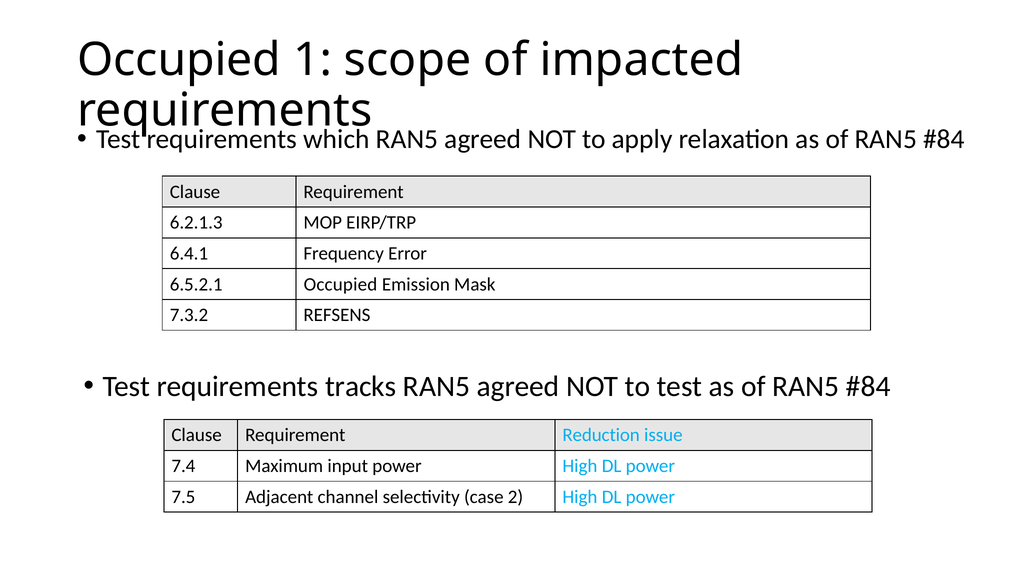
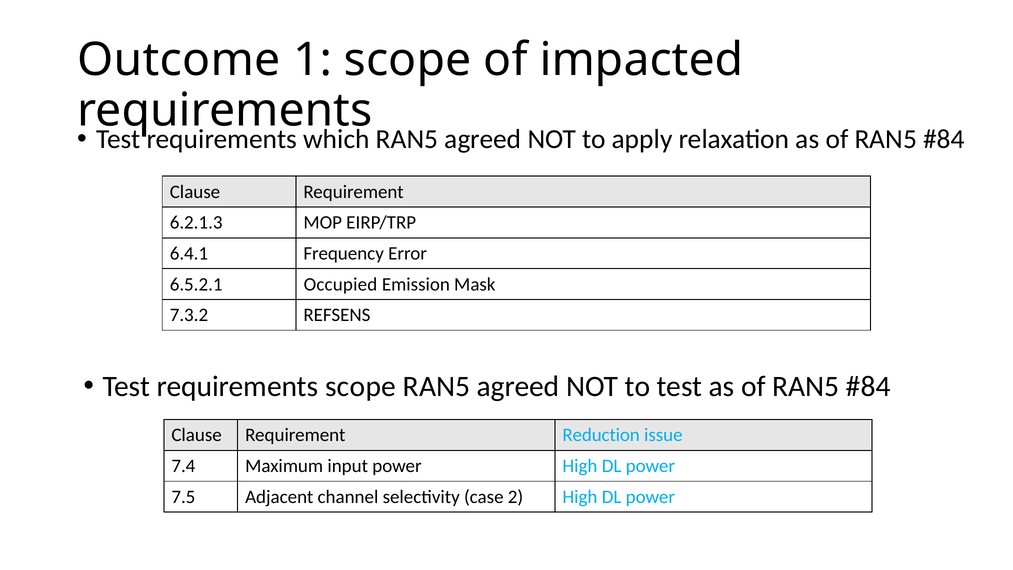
Occupied at (179, 60): Occupied -> Outcome
requirements tracks: tracks -> scope
